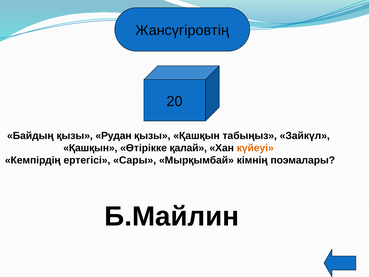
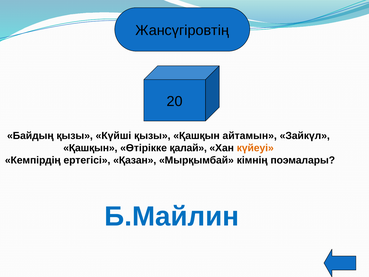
Рудан: Рудан -> Күйші
табыңыз: табыңыз -> айтамын
Сары: Сары -> Қазан
Б.Майлин colour: black -> blue
